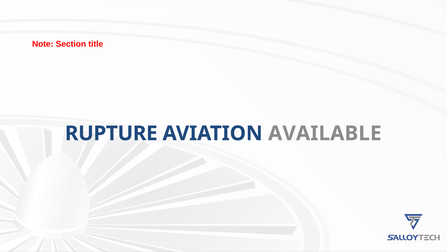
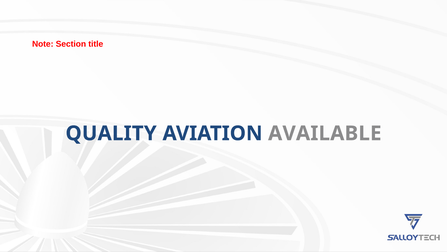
RUPTURE: RUPTURE -> QUALITY
